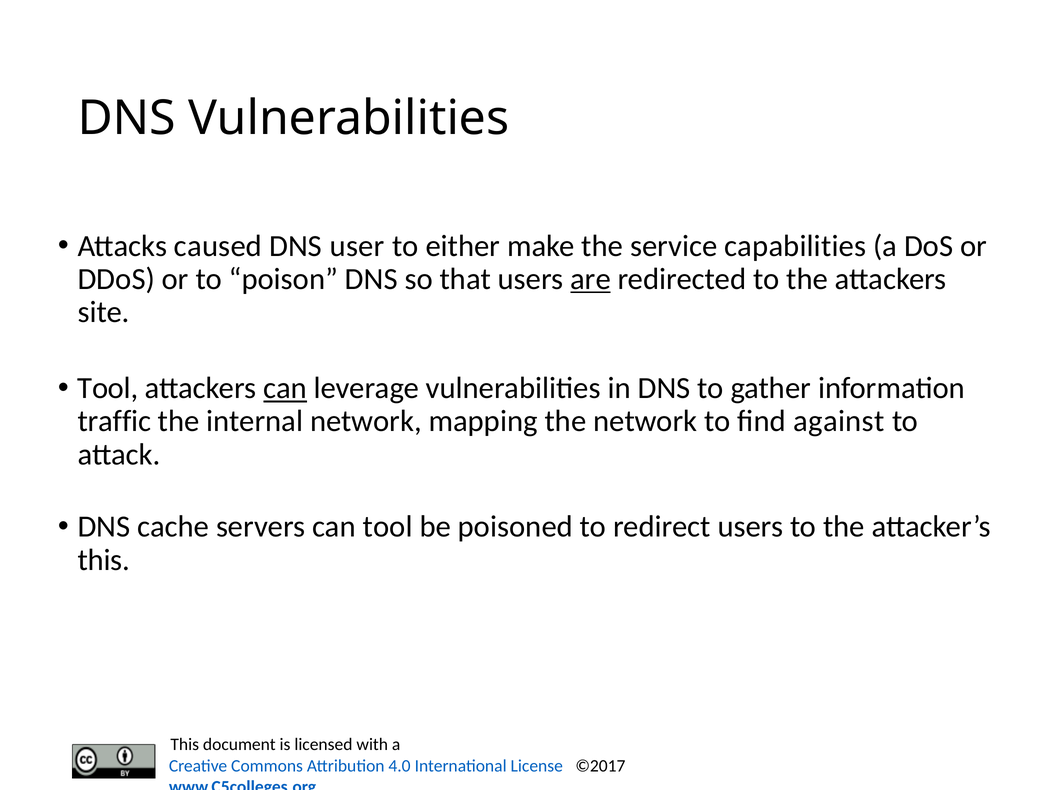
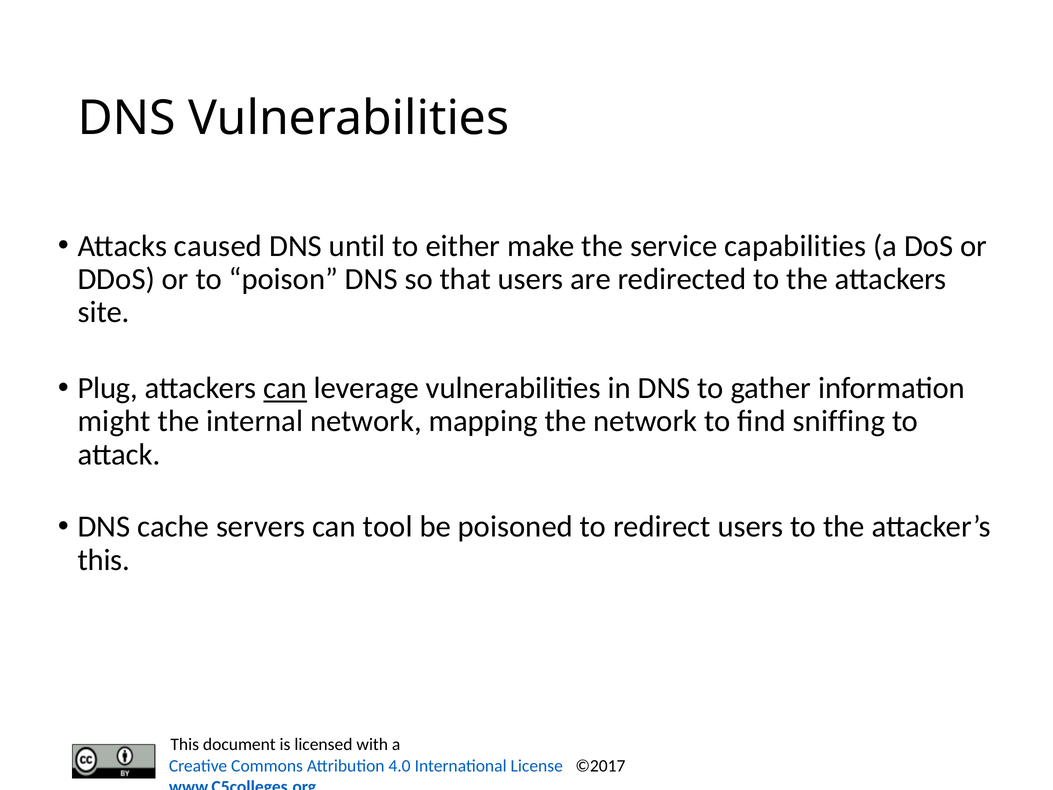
user: user -> until
are underline: present -> none
Tool at (108, 388): Tool -> Plug
traffic: traffic -> might
against: against -> sniffing
